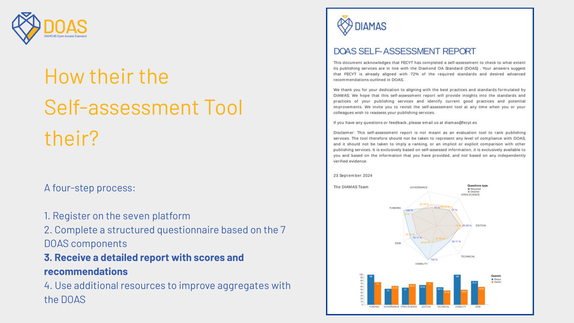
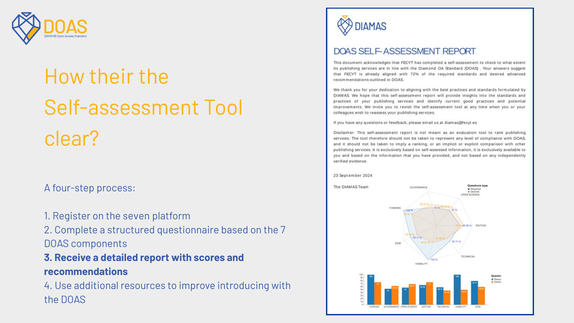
their at (72, 139): their -> clear
aggregates: aggregates -> introducing
